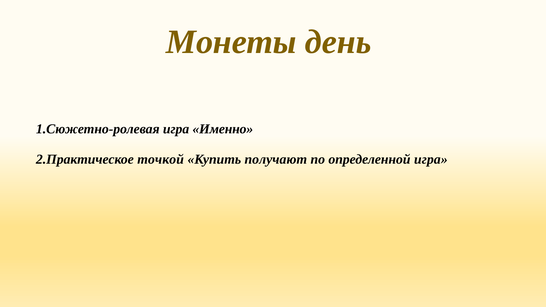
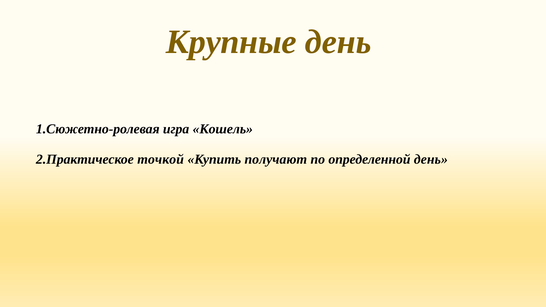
Монеты: Монеты -> Крупные
Именно: Именно -> Кошель
определенной игра: игра -> день
